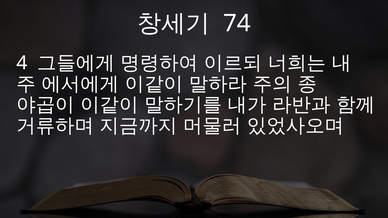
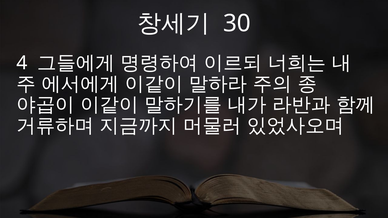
74: 74 -> 30
